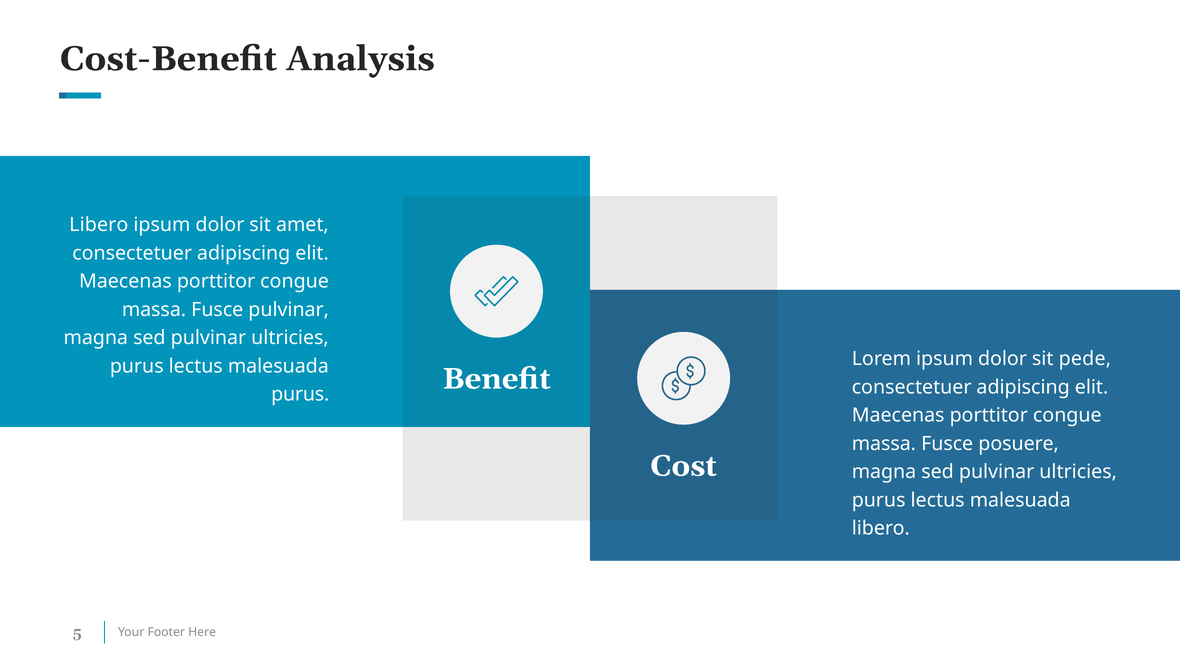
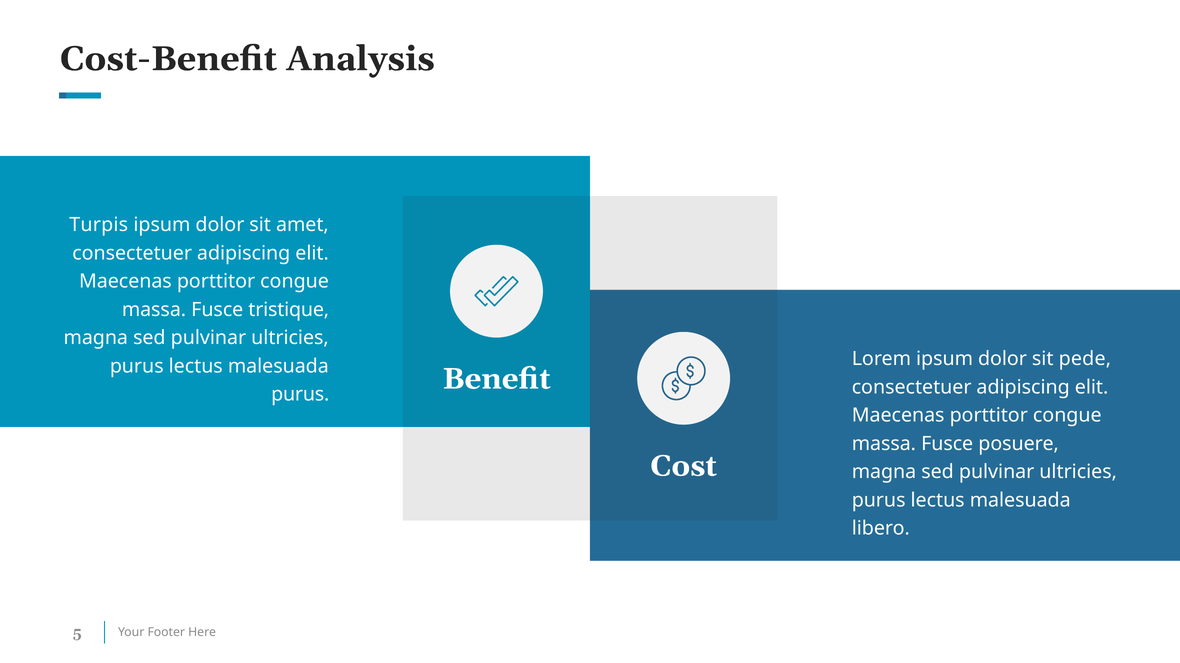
Libero at (99, 225): Libero -> Turpis
Fusce pulvinar: pulvinar -> tristique
